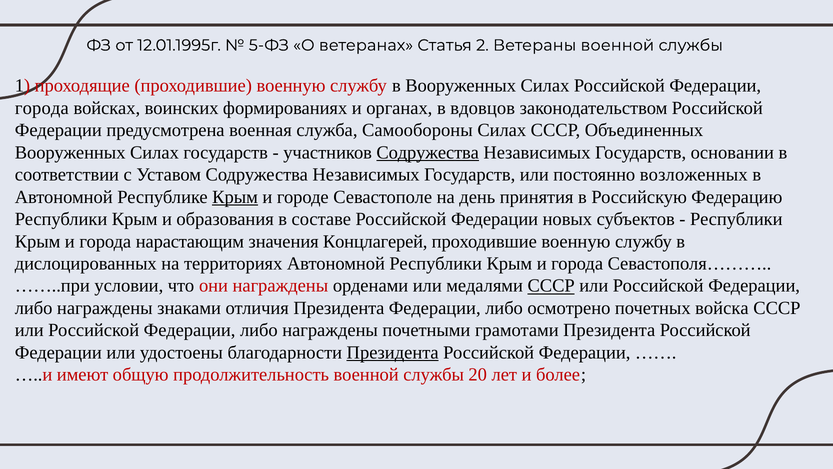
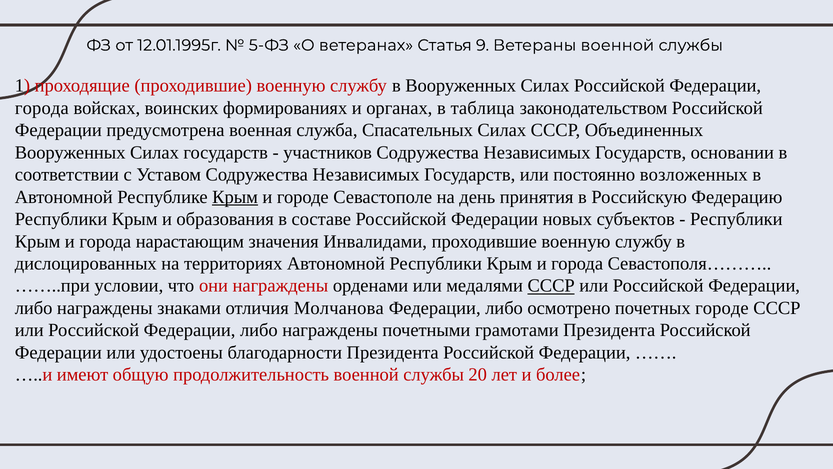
2: 2 -> 9
вдовцов: вдовцов -> таблица
Самообороны: Самообороны -> Спасательных
Содружества at (428, 152) underline: present -> none
Концлагерей: Концлагерей -> Инвалидами
отличия Президента: Президента -> Молчанова
почетных войска: войска -> городе
Президента at (393, 352) underline: present -> none
